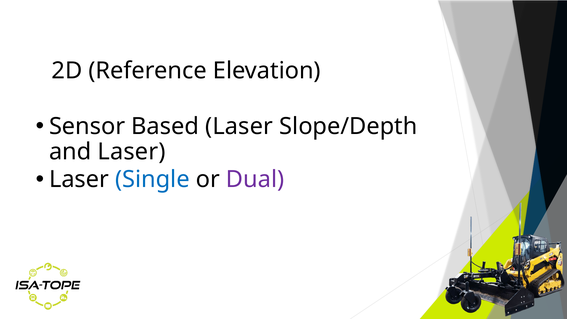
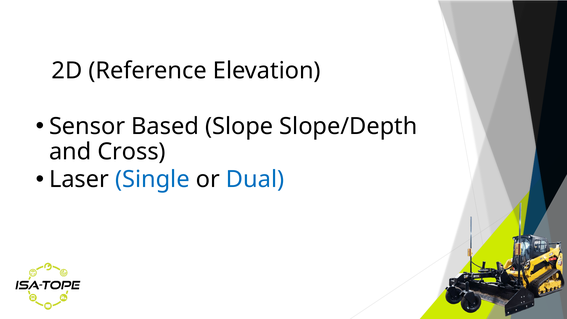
Based Laser: Laser -> Slope
and Laser: Laser -> Cross
Dual colour: purple -> blue
